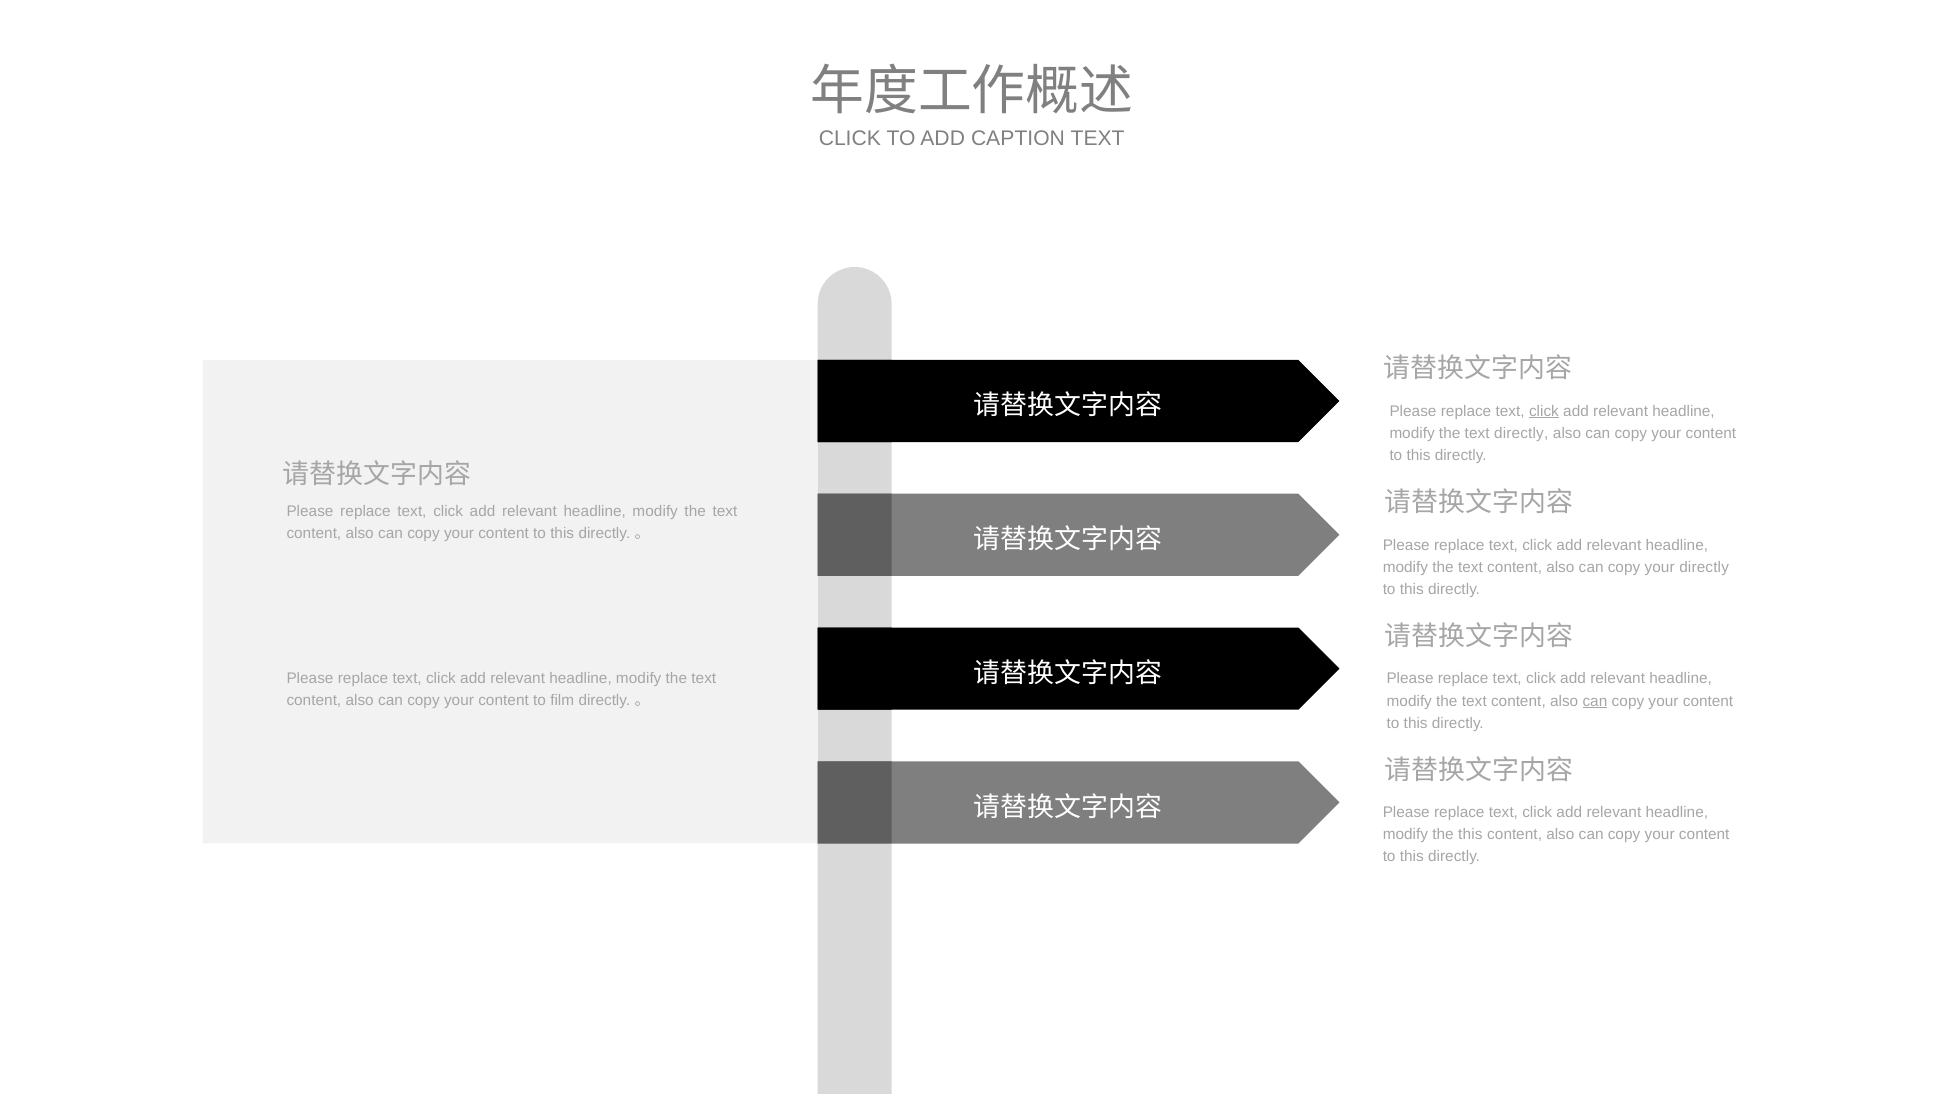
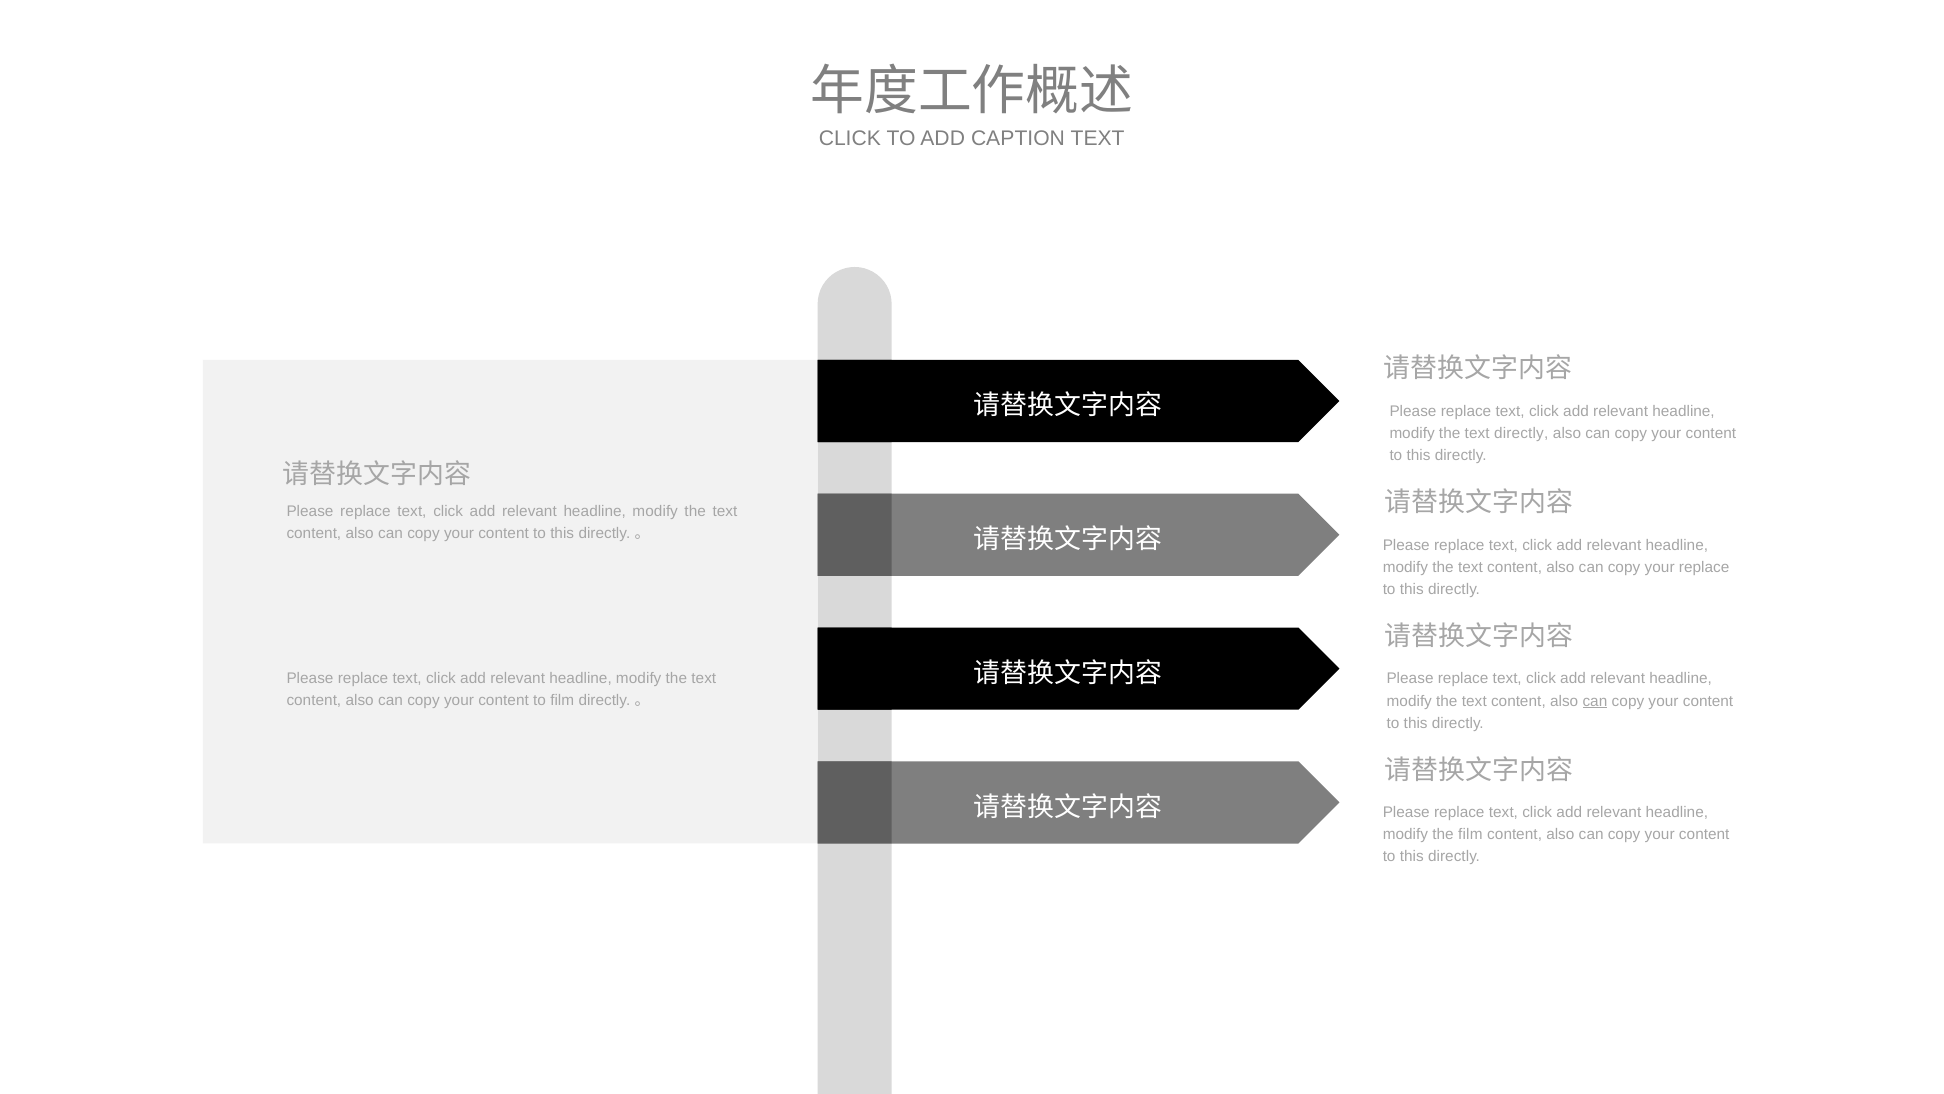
click at (1544, 411) underline: present -> none
your directly: directly -> replace
the this: this -> film
